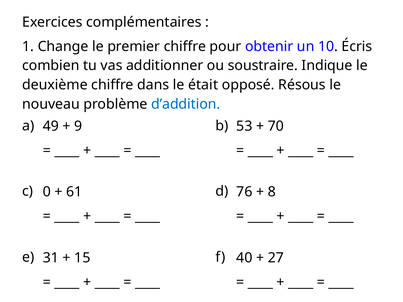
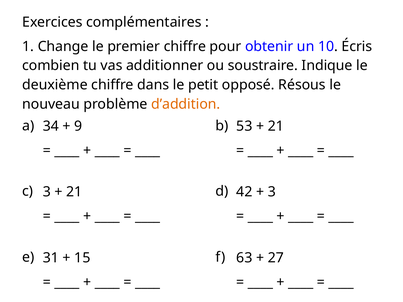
était: était -> petit
d’addition colour: blue -> orange
49: 49 -> 34
70 at (276, 126): 70 -> 21
c 0: 0 -> 3
61 at (74, 192): 61 -> 21
76: 76 -> 42
8 at (272, 192): 8 -> 3
40: 40 -> 63
